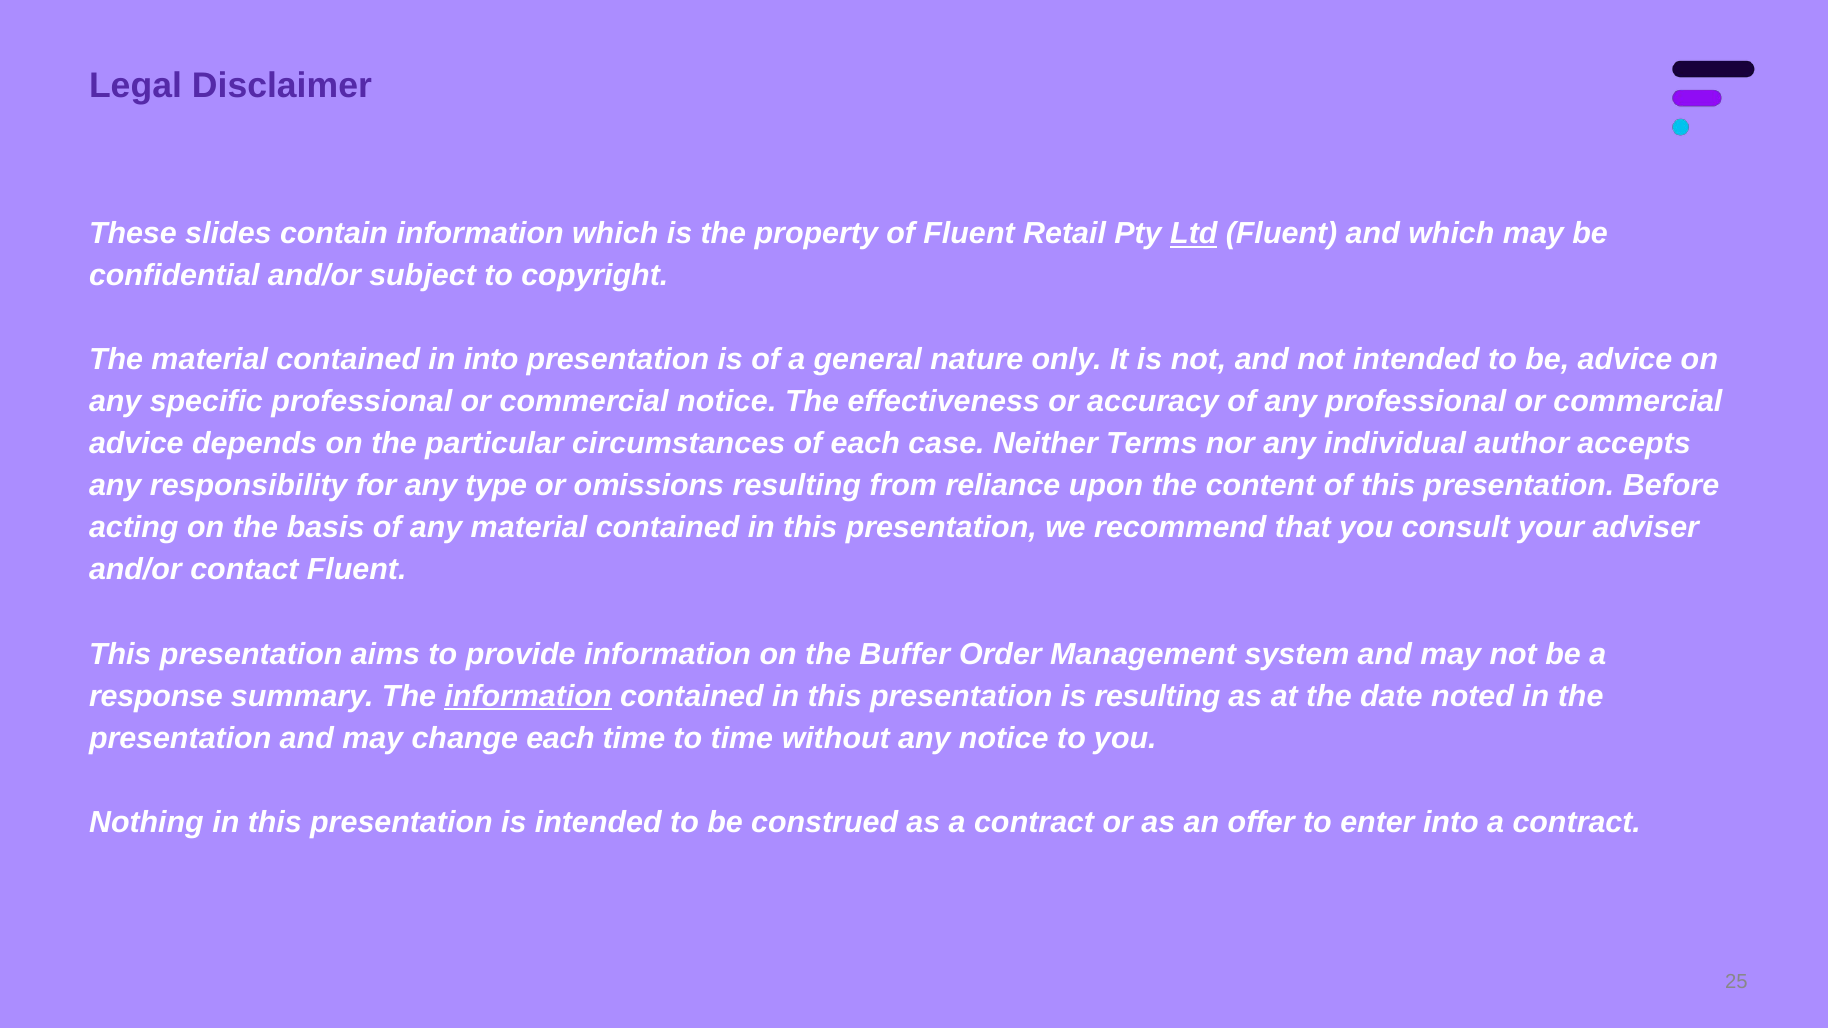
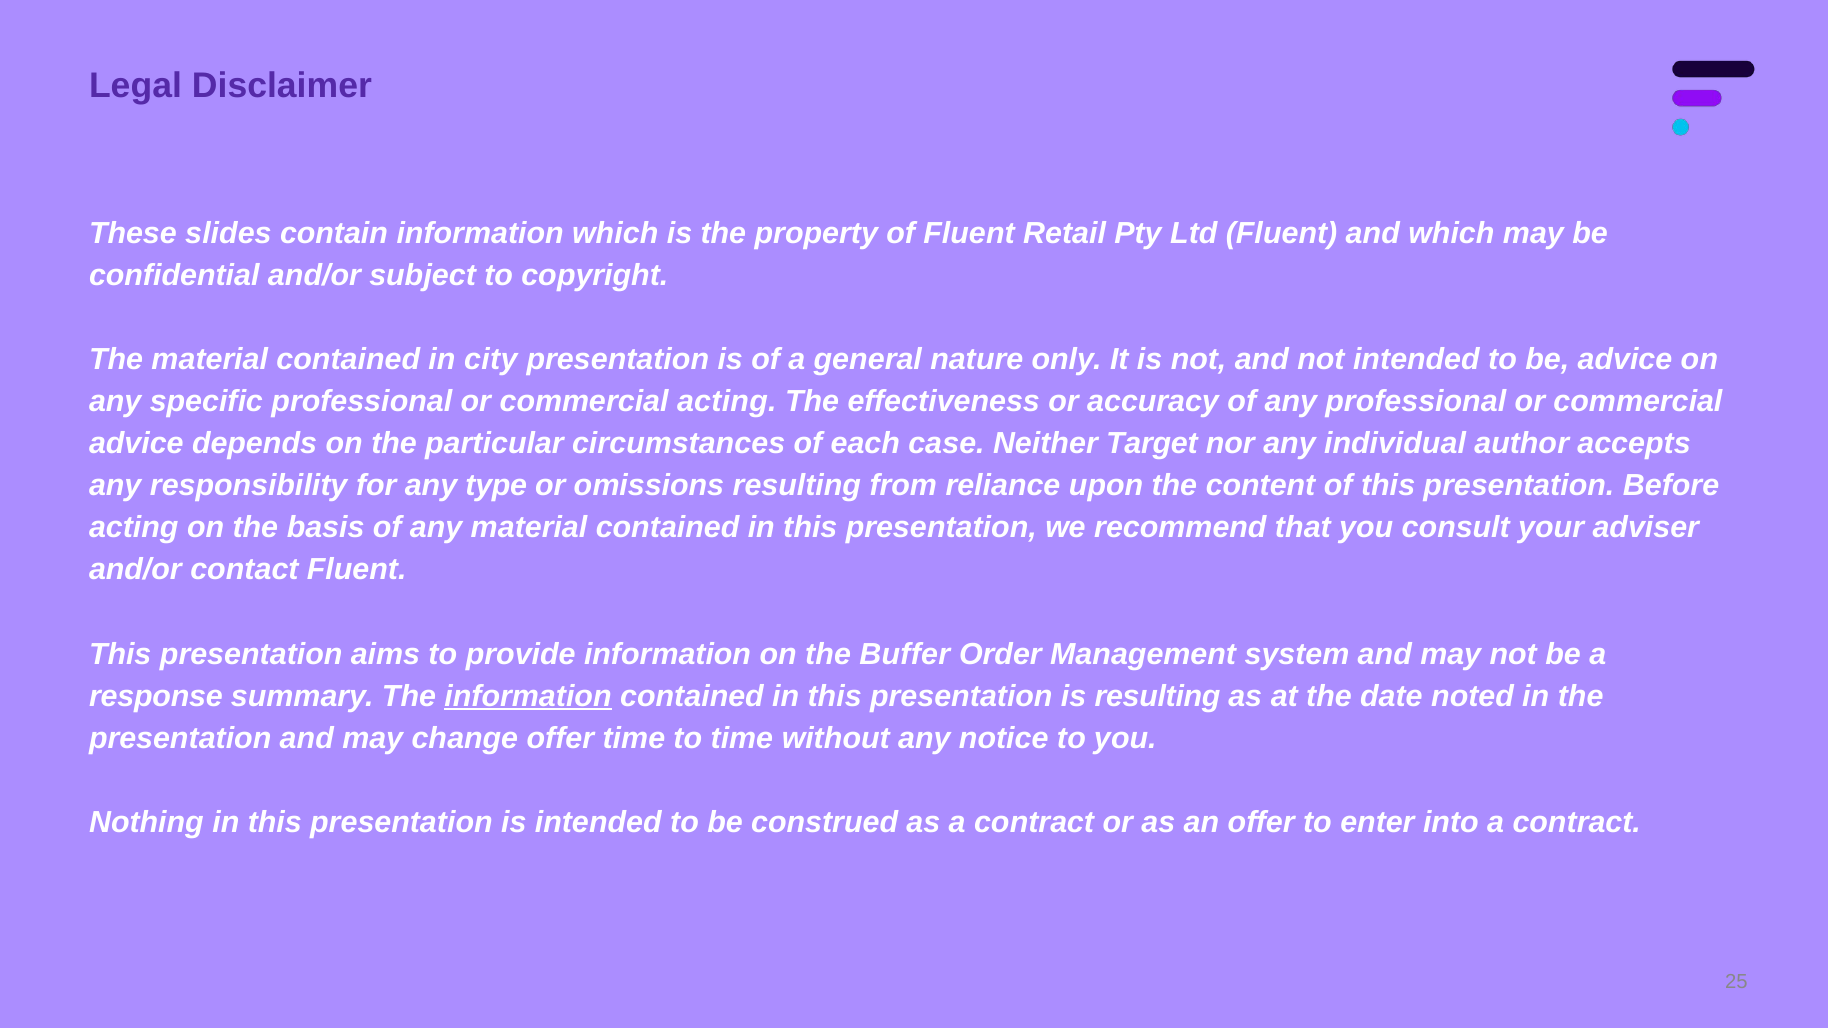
Ltd underline: present -> none
in into: into -> city
commercial notice: notice -> acting
Terms: Terms -> Target
change each: each -> offer
